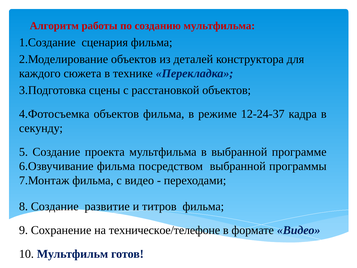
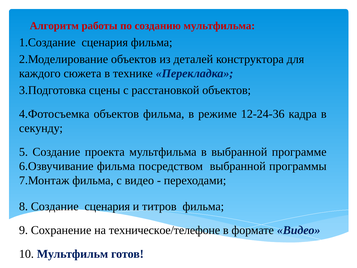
12-24-37: 12-24-37 -> 12-24-36
Создание развитие: развитие -> сценария
